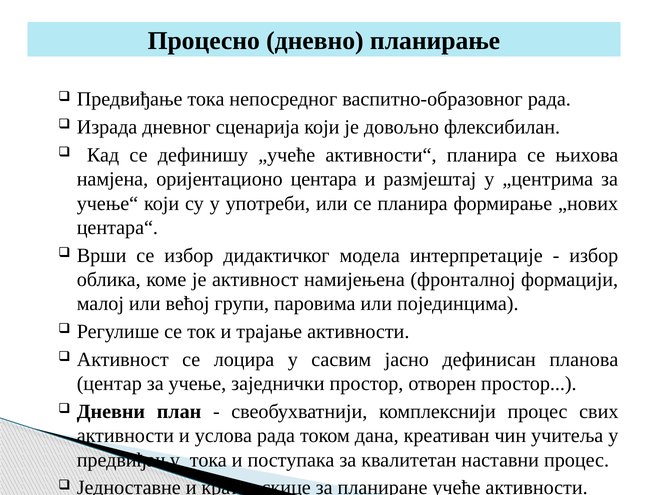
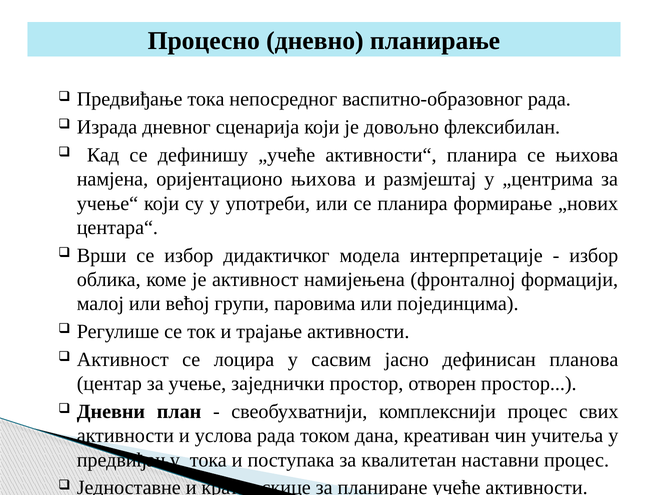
оријентационо центара: центара -> њихова
